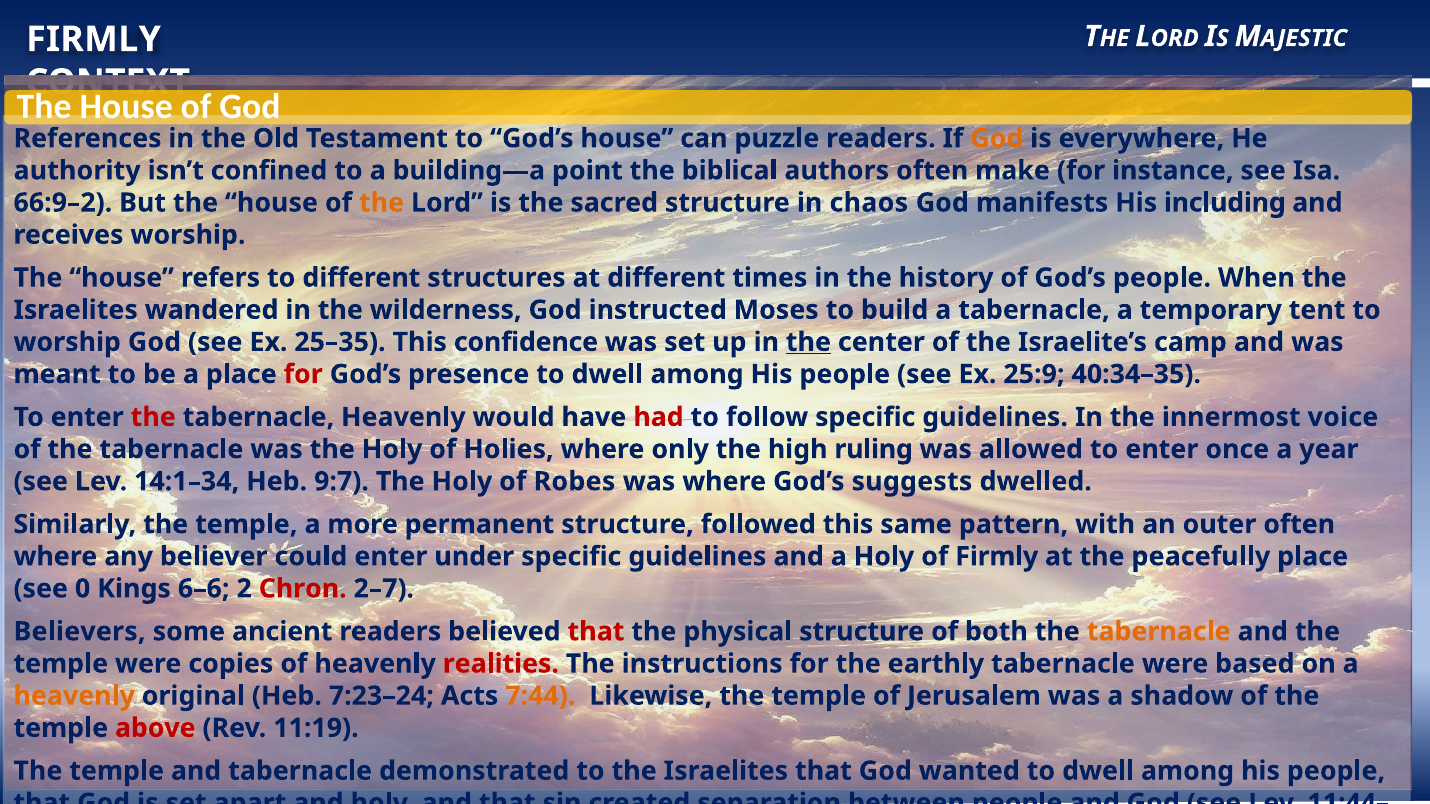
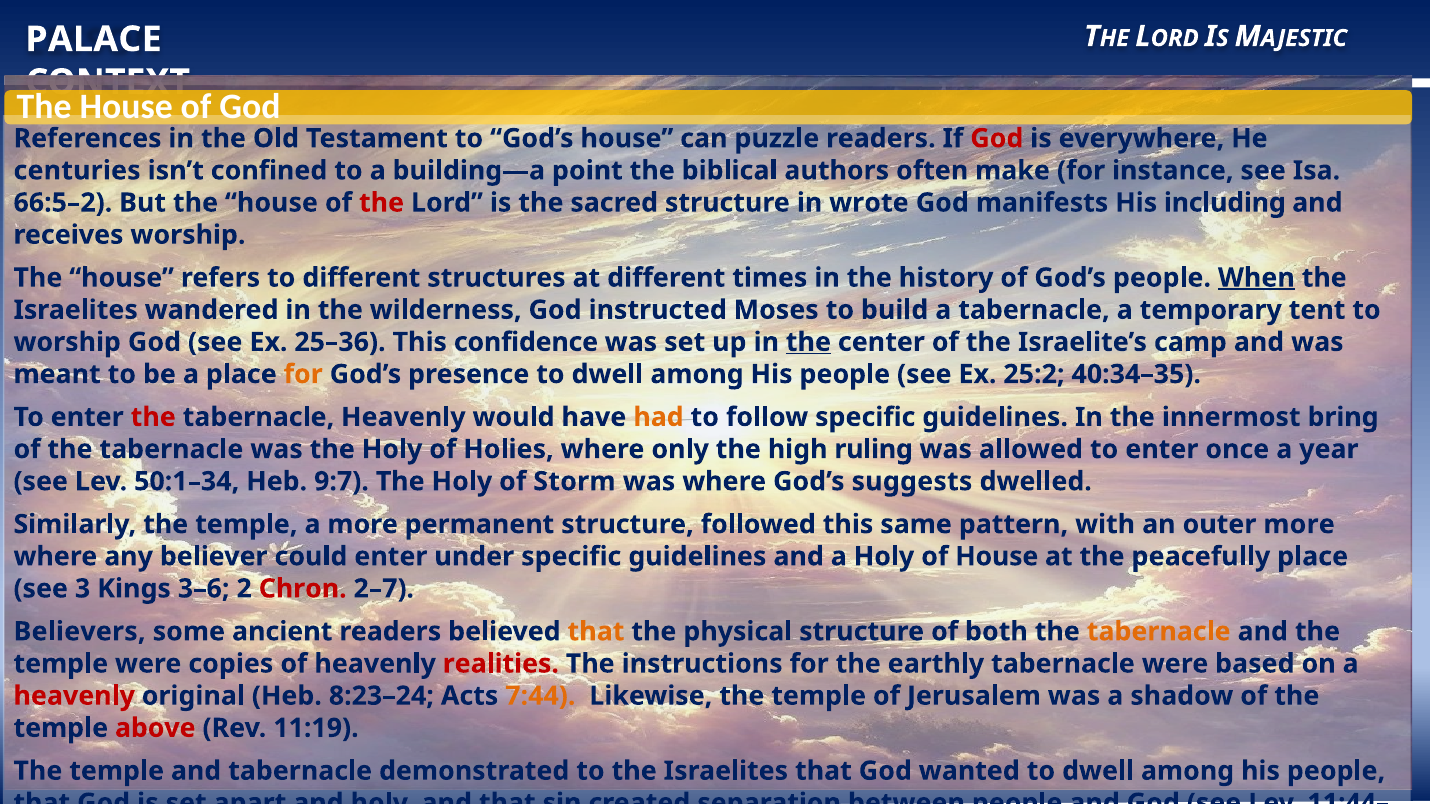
FIRMLY at (94, 39): FIRMLY -> PALACE
God at (997, 138) colour: orange -> red
authority: authority -> centuries
66:9–2: 66:9–2 -> 66:5–2
the at (382, 203) colour: orange -> red
chaos: chaos -> wrote
When underline: none -> present
25–35: 25–35 -> 25–36
for at (303, 374) colour: red -> orange
25:9: 25:9 -> 25:2
had colour: red -> orange
voice: voice -> bring
14:1–34: 14:1–34 -> 50:1–34
Robes: Robes -> Storm
outer often: often -> more
of Firmly: Firmly -> House
0: 0 -> 3
6–6: 6–6 -> 3–6
that at (596, 632) colour: red -> orange
heavenly at (74, 696) colour: orange -> red
7:23–24: 7:23–24 -> 8:23–24
